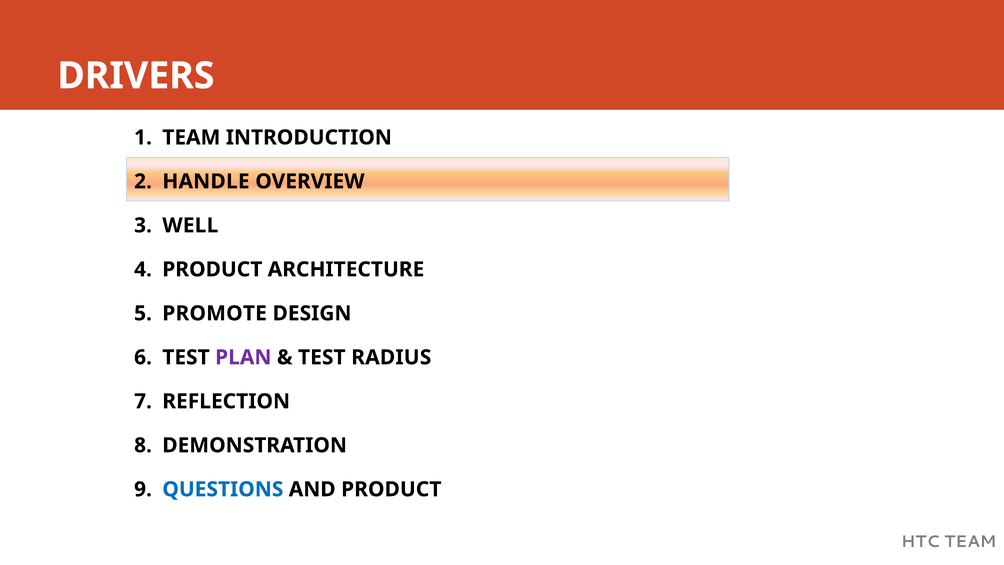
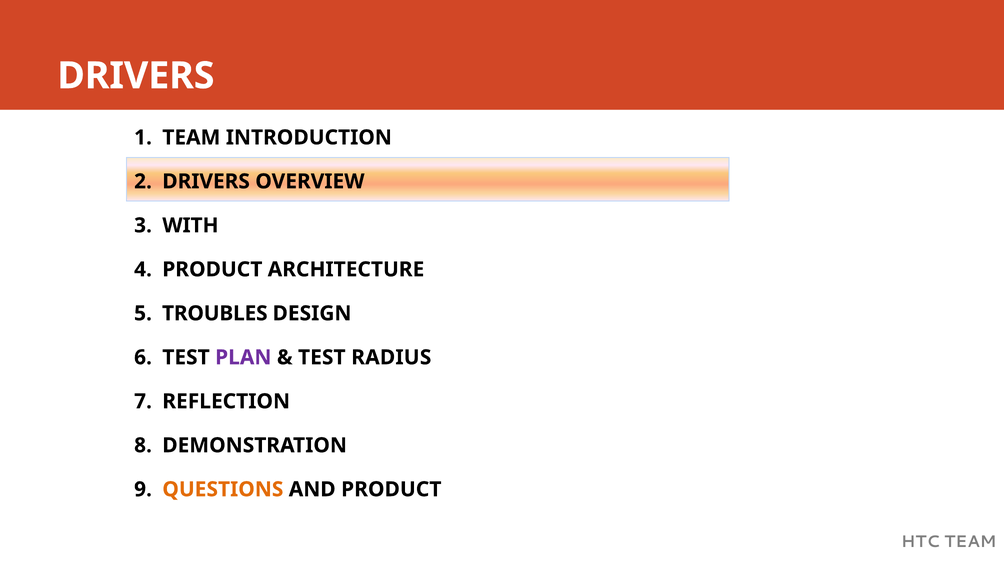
HANDLE at (206, 181): HANDLE -> DRIVERS
WELL: WELL -> WITH
PROMOTE: PROMOTE -> TROUBLES
QUESTIONS colour: blue -> orange
